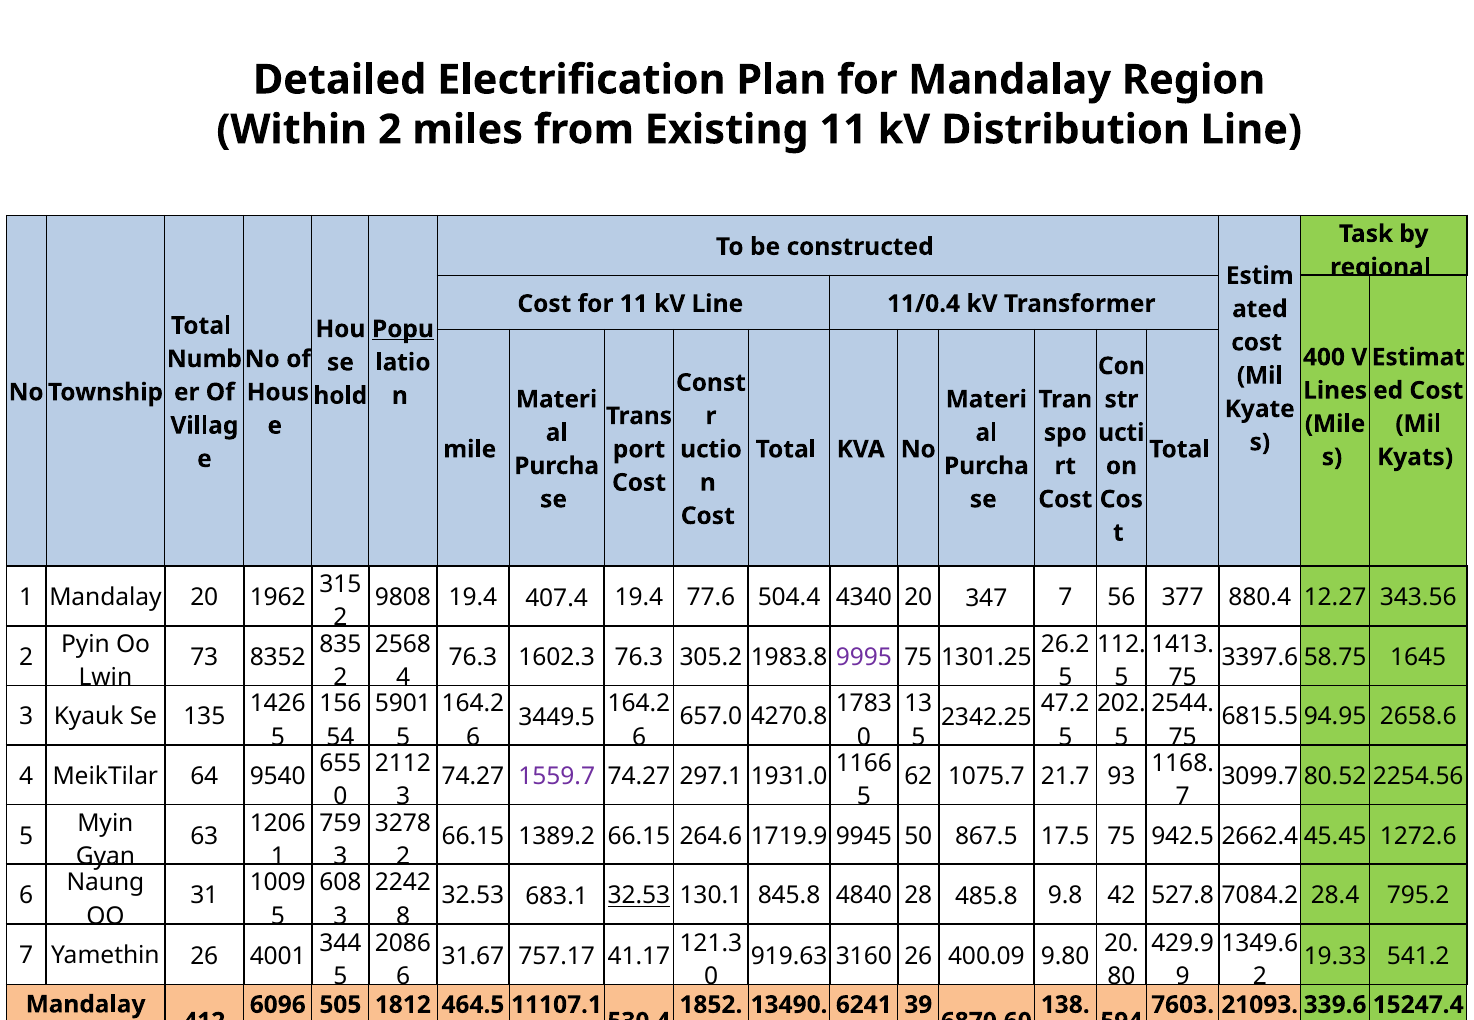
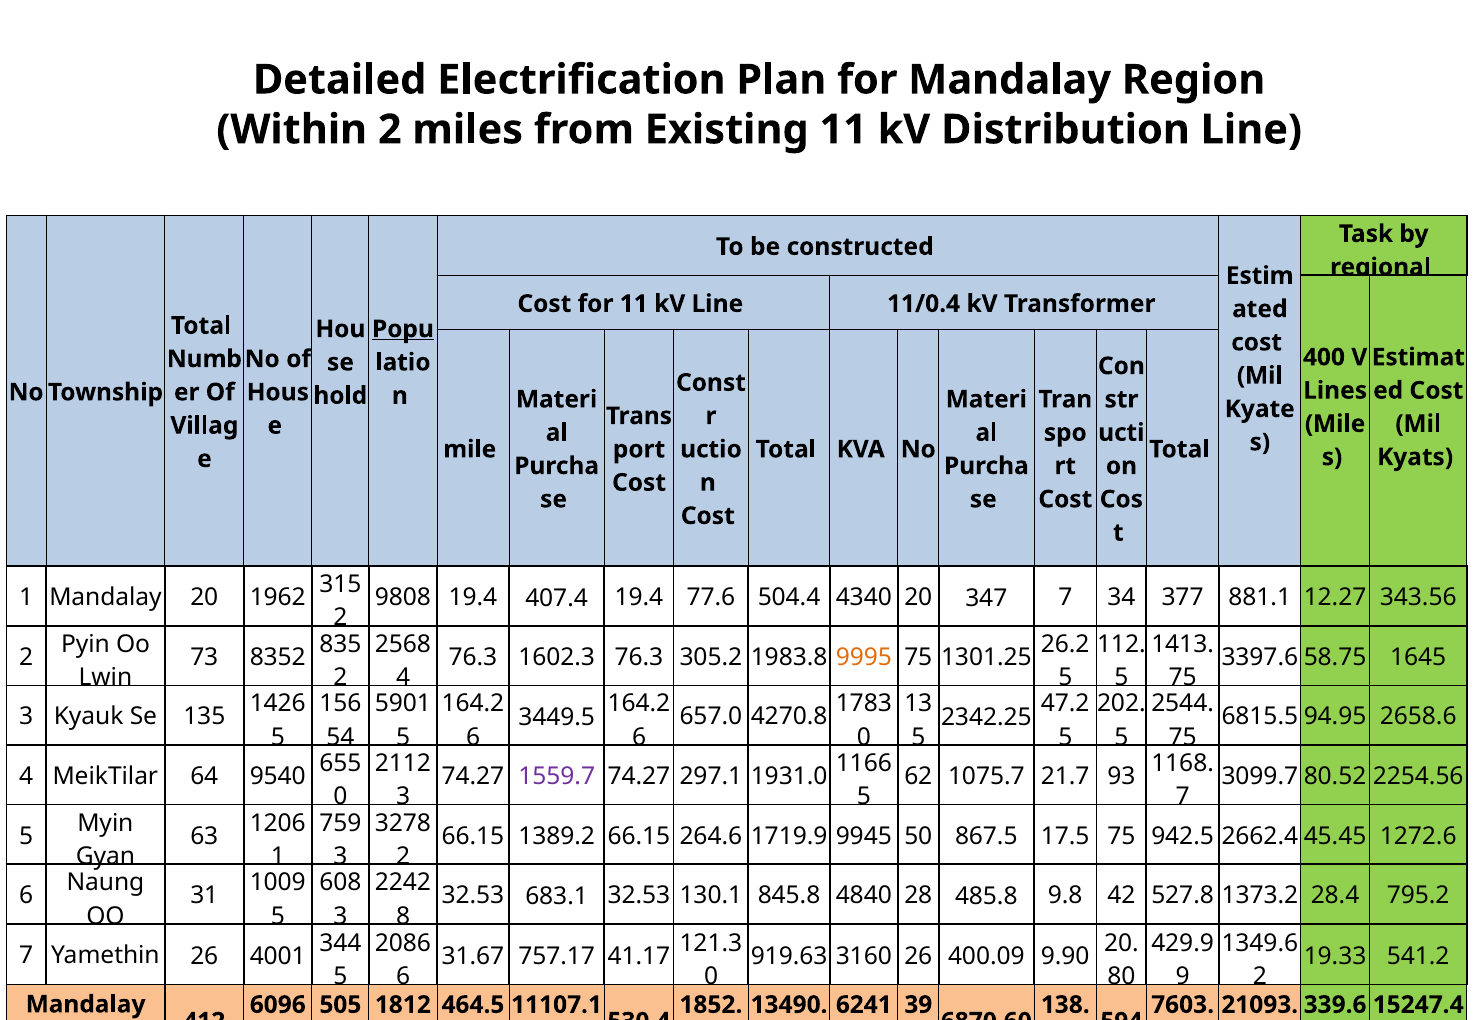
56: 56 -> 34
880.4: 880.4 -> 881.1
9995 colour: purple -> orange
32.53 at (639, 896) underline: present -> none
7084.2: 7084.2 -> 1373.2
9.80: 9.80 -> 9.90
